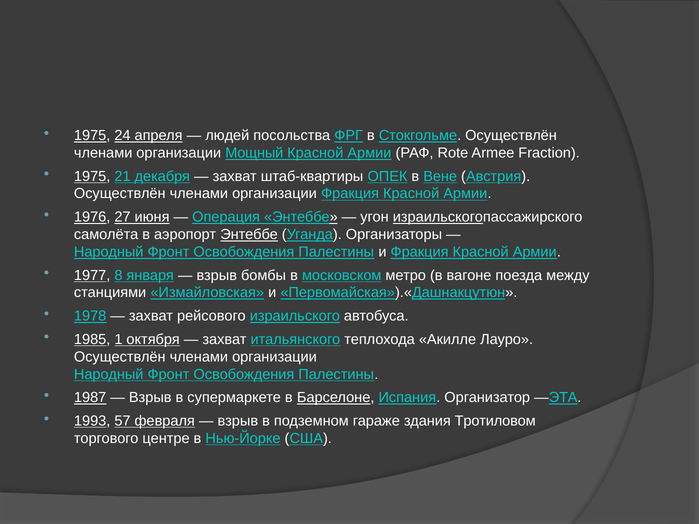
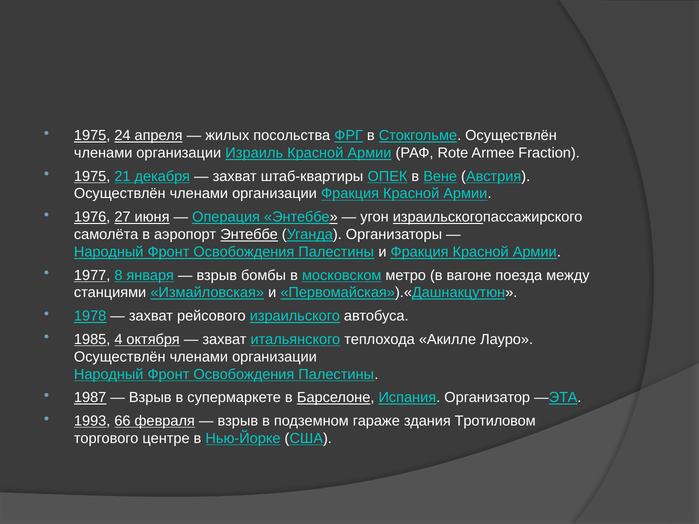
людей: людей -> жилых
Мощный: Мощный -> Израиль
1: 1 -> 4
57: 57 -> 66
